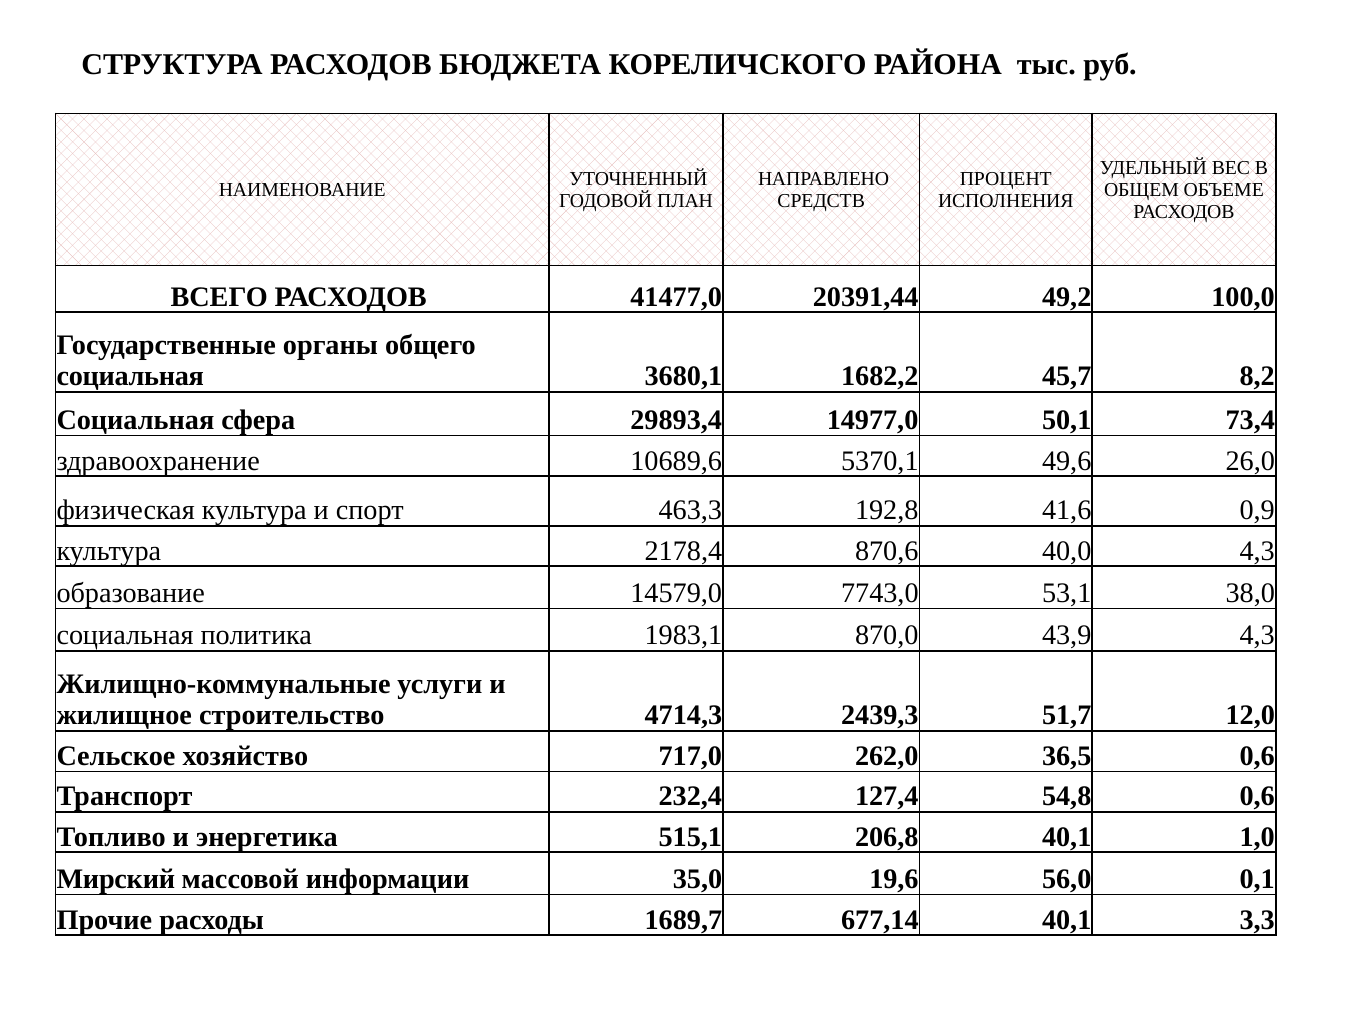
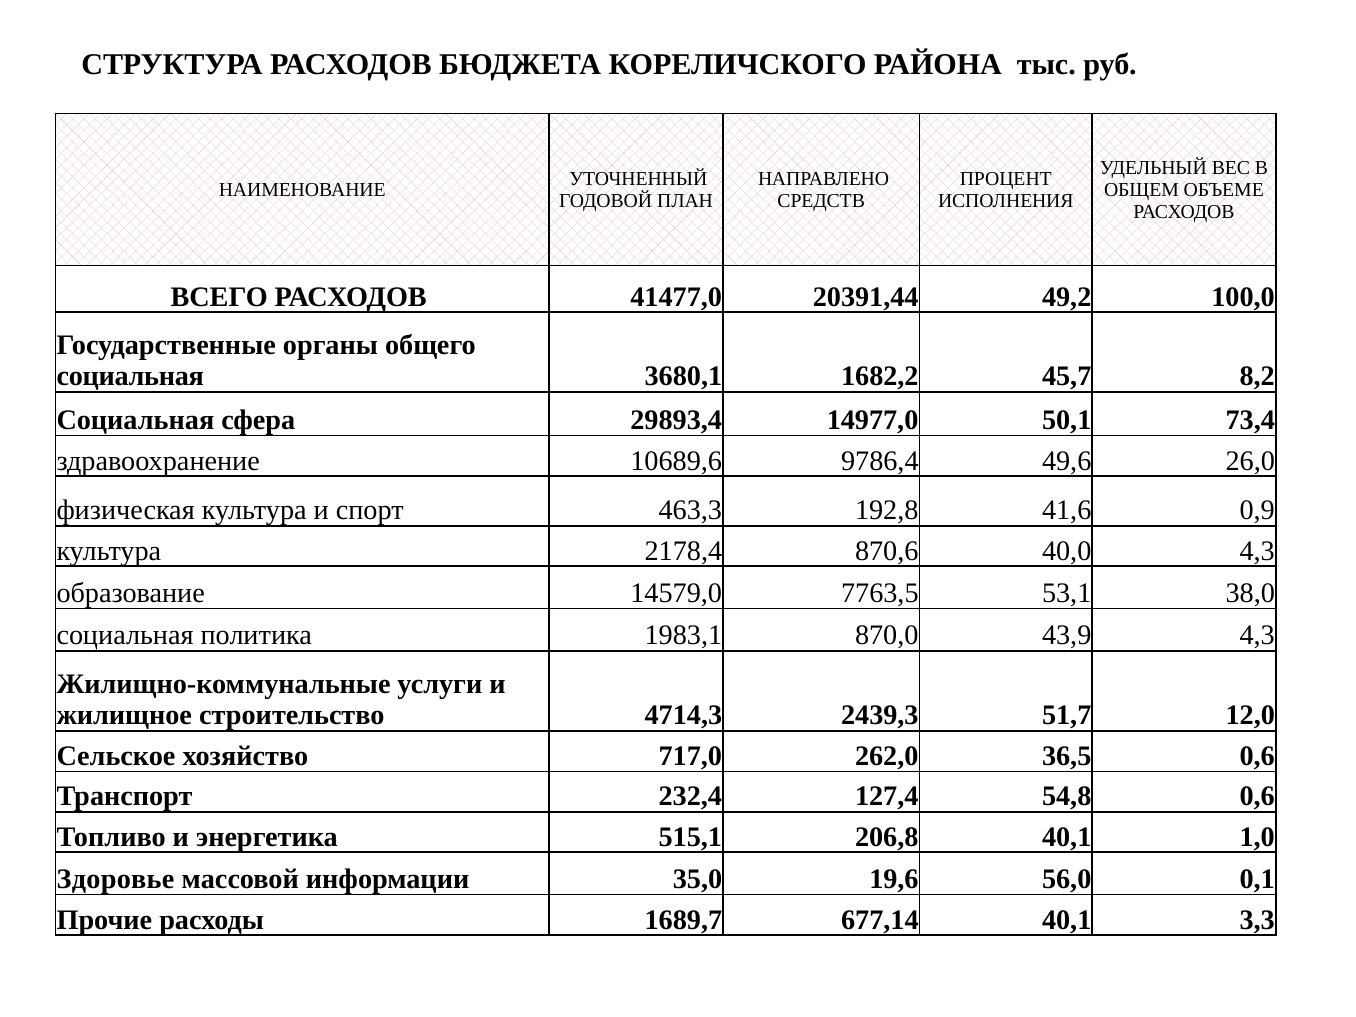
5370,1: 5370,1 -> 9786,4
7743,0: 7743,0 -> 7763,5
Мирский: Мирский -> Здоровье
